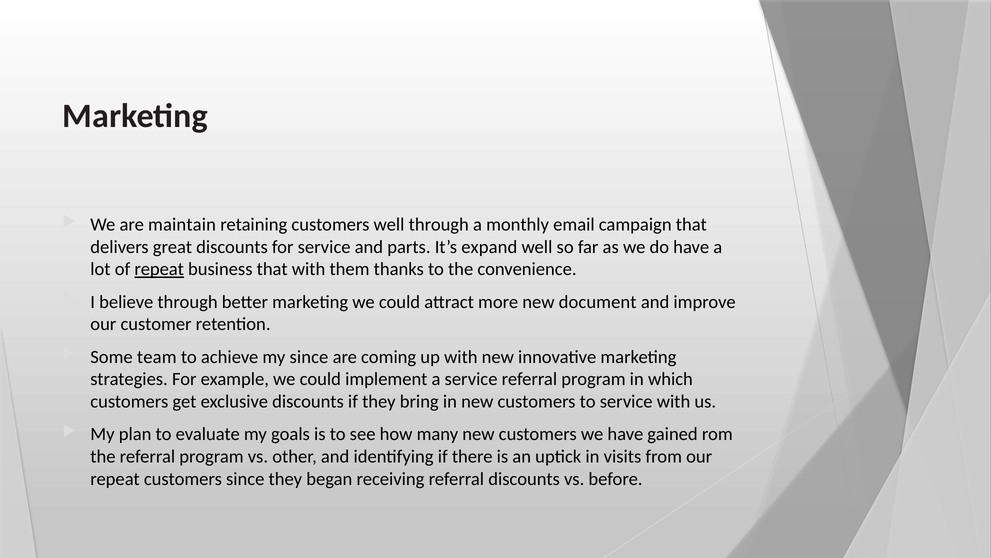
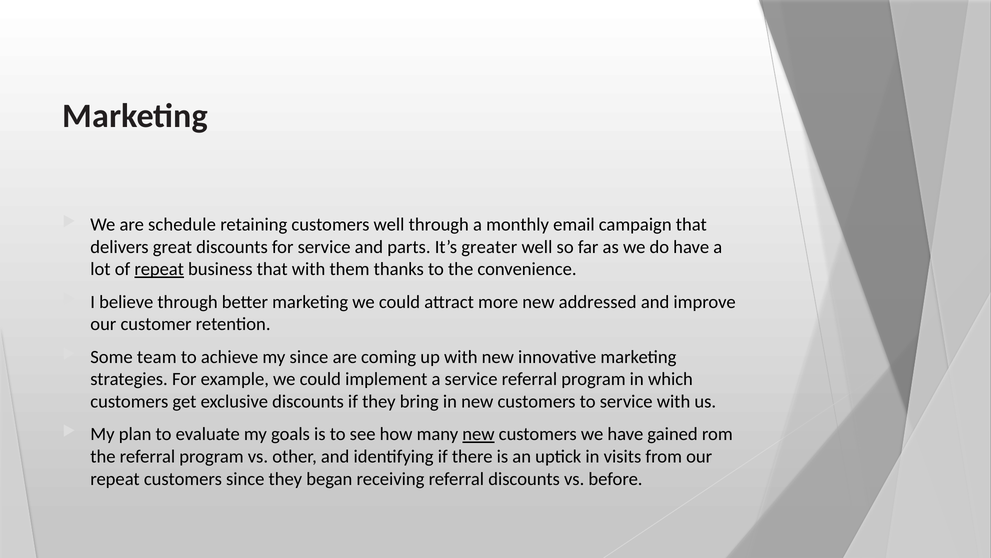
maintain: maintain -> schedule
expand: expand -> greater
document: document -> addressed
new at (478, 434) underline: none -> present
